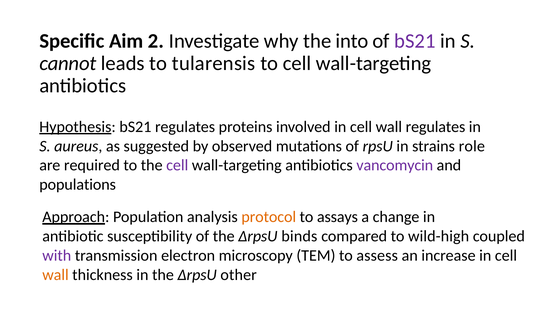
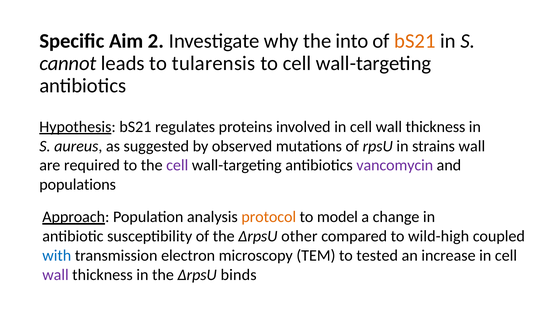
bS21 at (415, 41) colour: purple -> orange
regulates at (435, 127): regulates -> thickness
strains role: role -> wall
assays: assays -> model
binds: binds -> other
with colour: purple -> blue
assess: assess -> tested
wall at (55, 275) colour: orange -> purple
other: other -> binds
